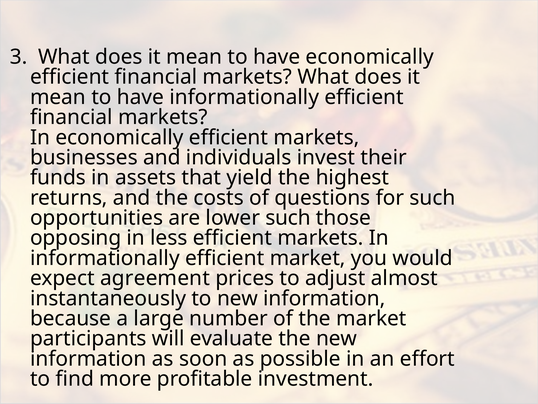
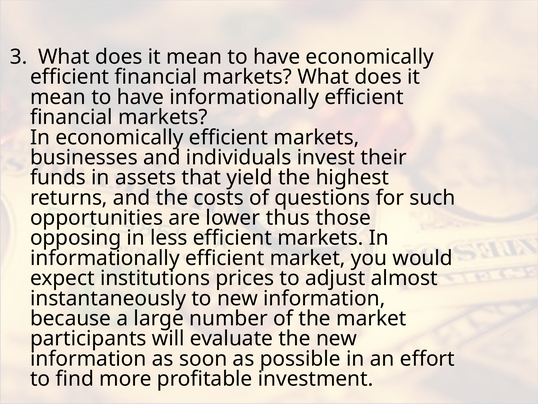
lower such: such -> thus
agreement: agreement -> institutions
